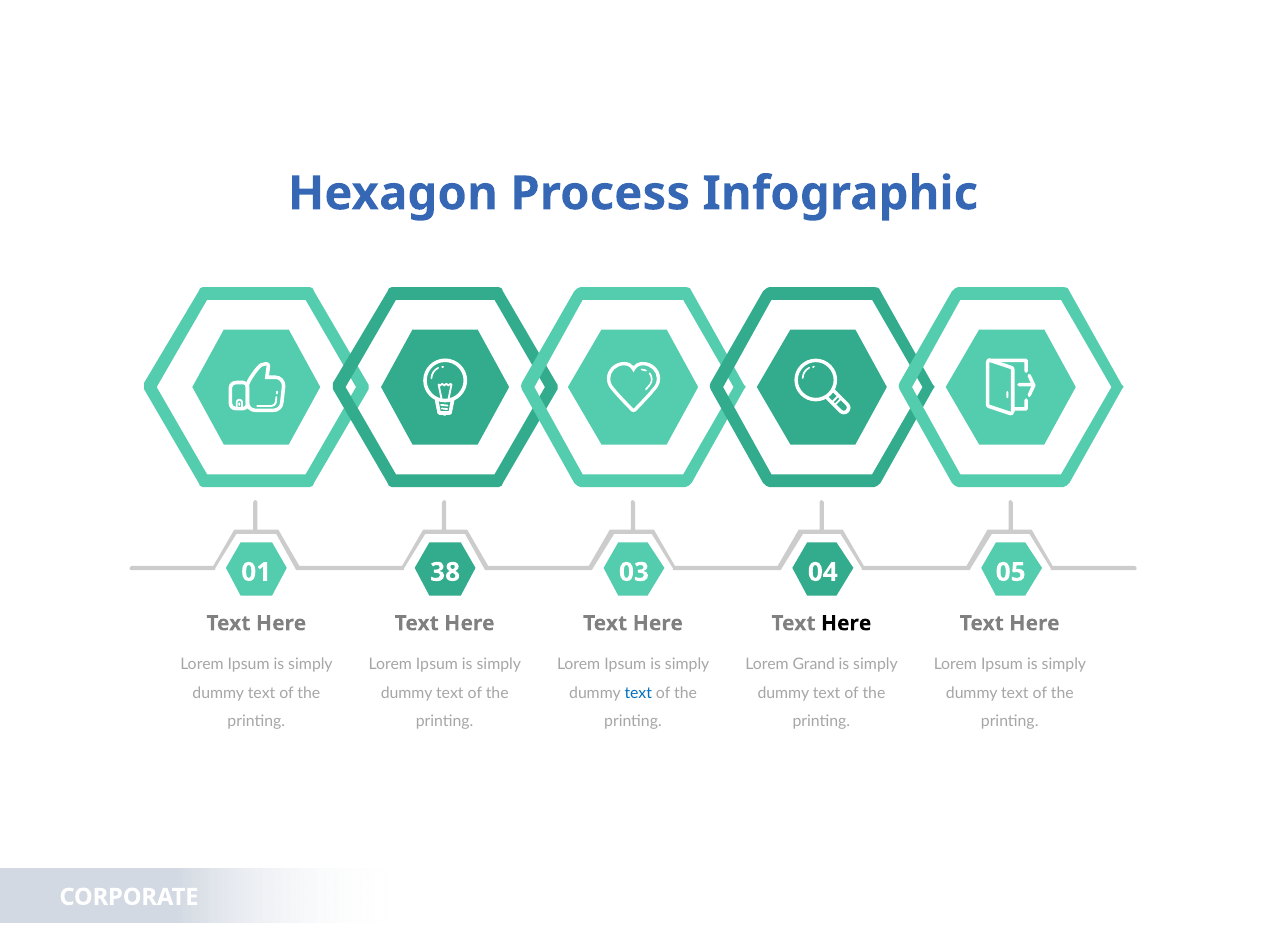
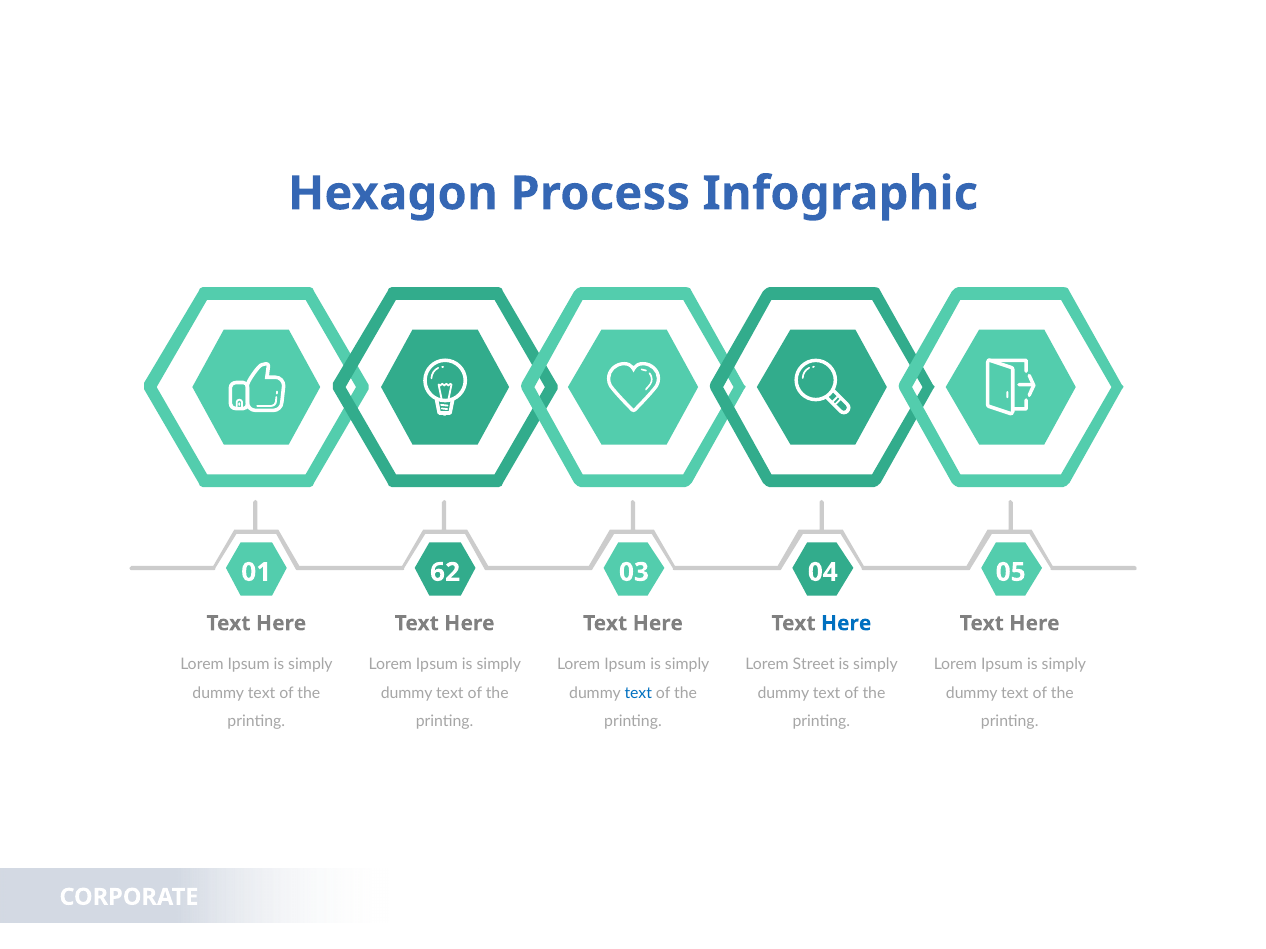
38: 38 -> 62
Here at (846, 624) colour: black -> blue
Grand: Grand -> Street
